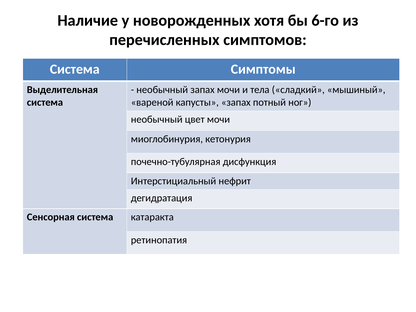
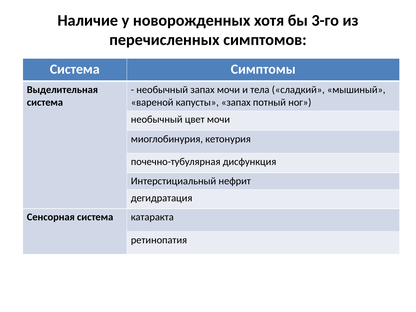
6-го: 6-го -> 3-го
